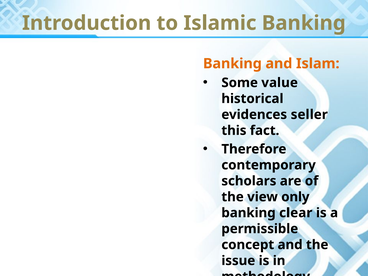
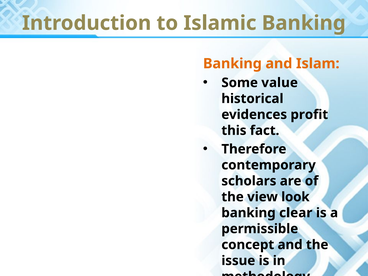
seller: seller -> profit
only: only -> look
